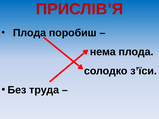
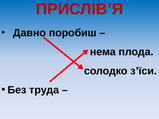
Плода at (29, 33): Плода -> Давно
